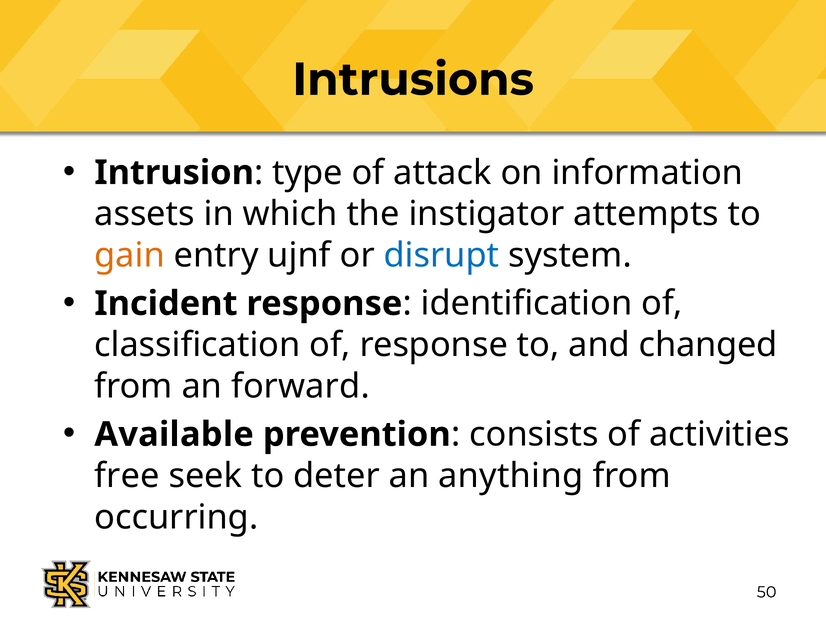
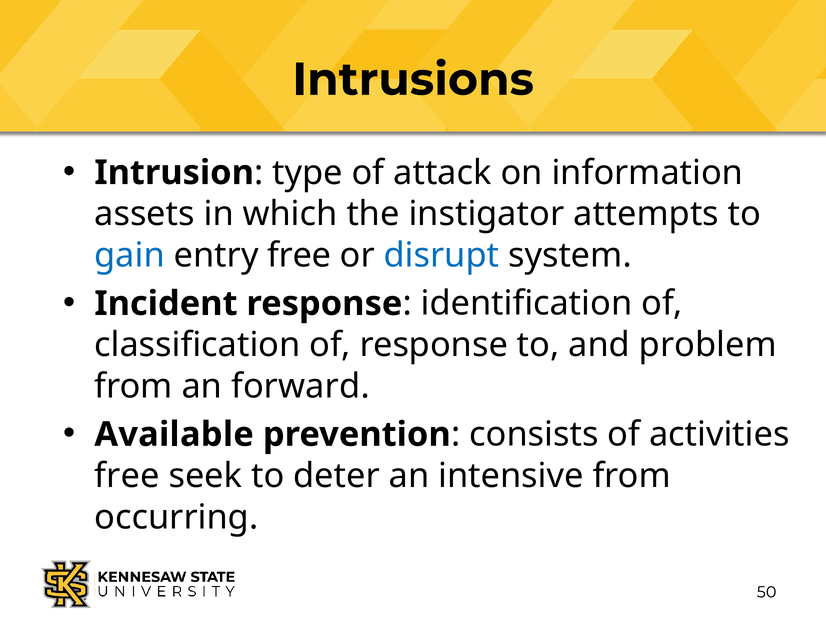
gain colour: orange -> blue
entry ujnf: ujnf -> free
changed: changed -> problem
anything: anything -> intensive
